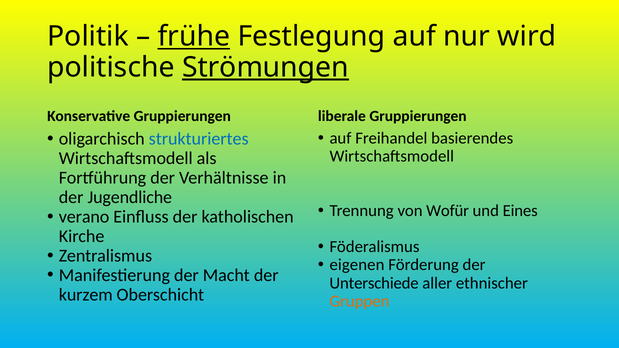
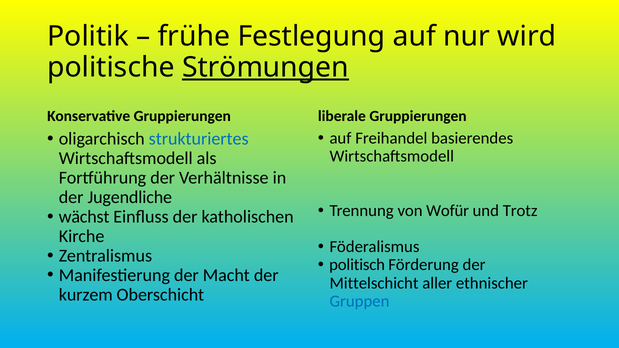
frühe underline: present -> none
Eines: Eines -> Trotz
verano: verano -> wächst
eigenen: eigenen -> politisch
Unterschiede: Unterschiede -> Mittelschicht
Gruppen colour: orange -> blue
